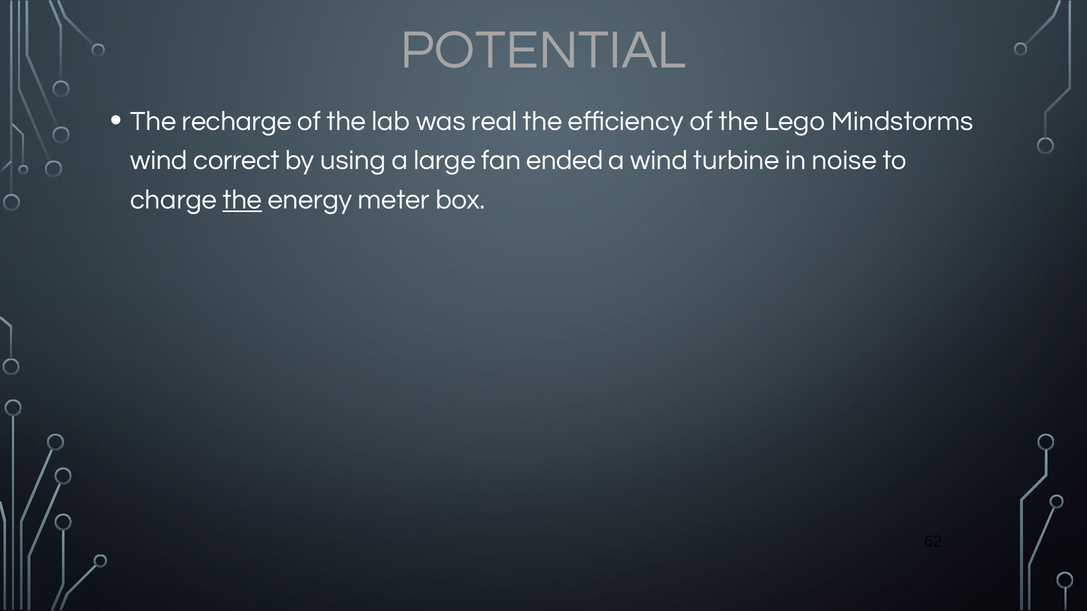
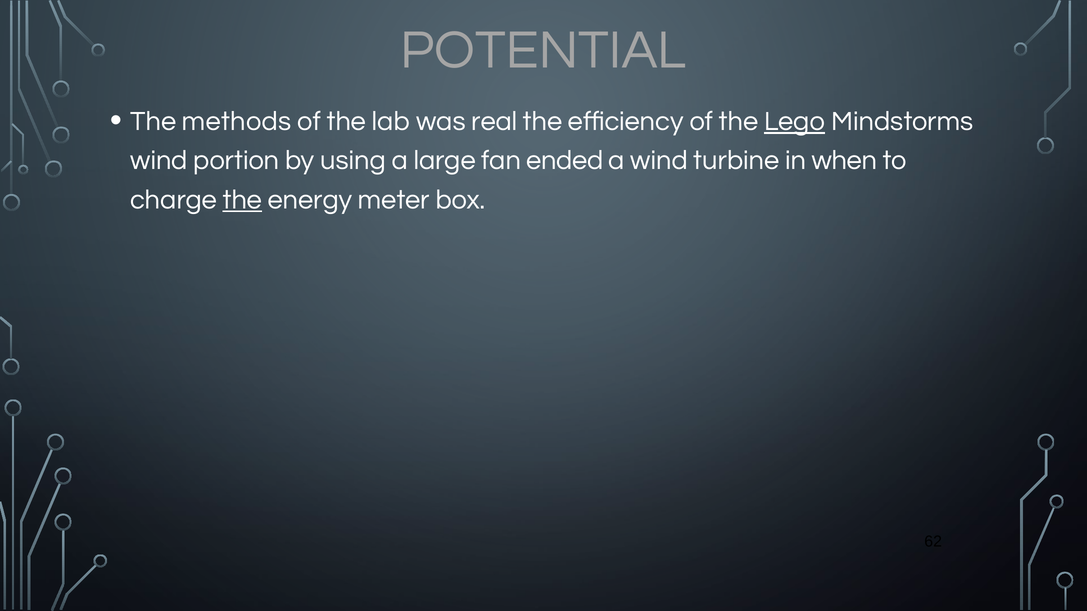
recharge: recharge -> methods
Lego underline: none -> present
correct: correct -> portion
noise: noise -> when
